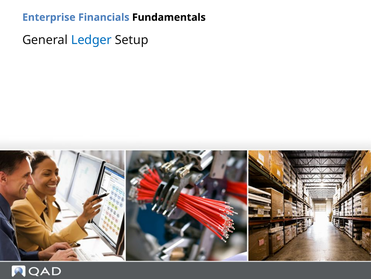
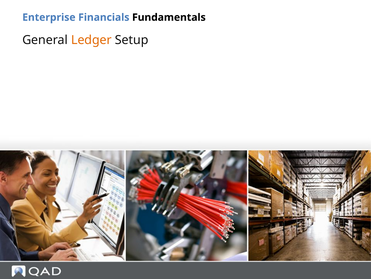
Ledger colour: blue -> orange
